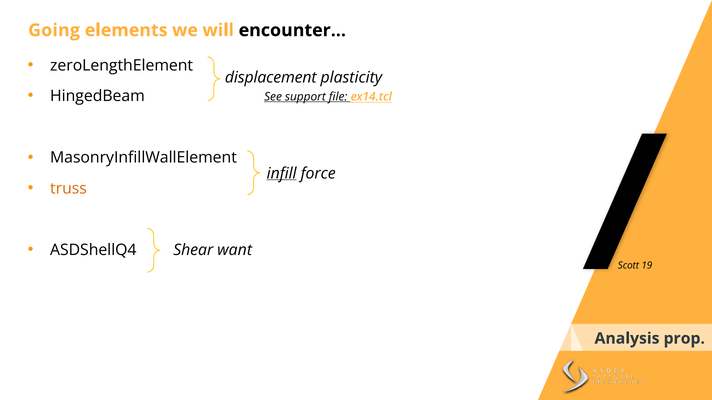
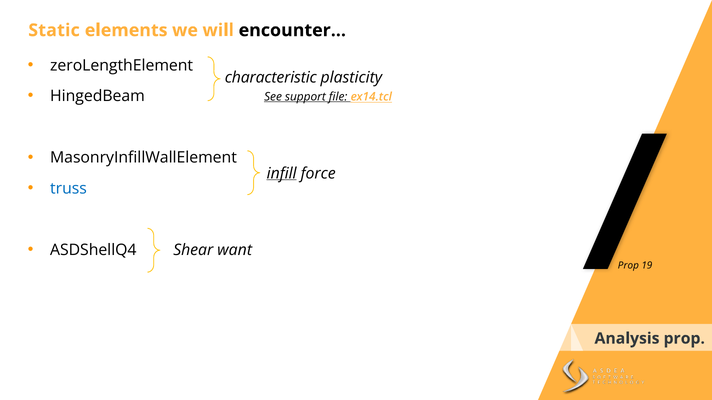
Going: Going -> Static
displacement: displacement -> characteristic
truss colour: orange -> blue
Scott at (628, 266): Scott -> Prop
